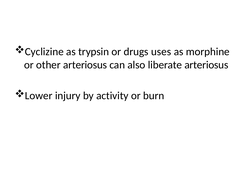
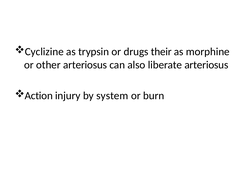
uses: uses -> their
Lower: Lower -> Action
activity: activity -> system
